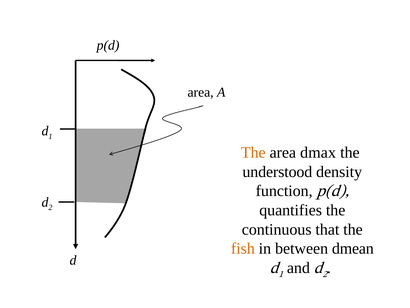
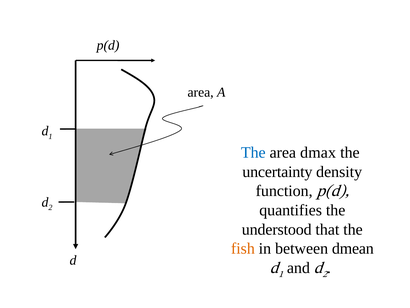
The at (253, 152) colour: orange -> blue
understood: understood -> uncertainty
continuous: continuous -> understood
